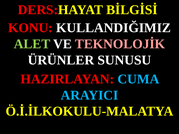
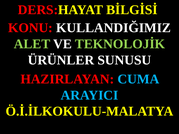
TEKNOLOJİK colour: pink -> light green
